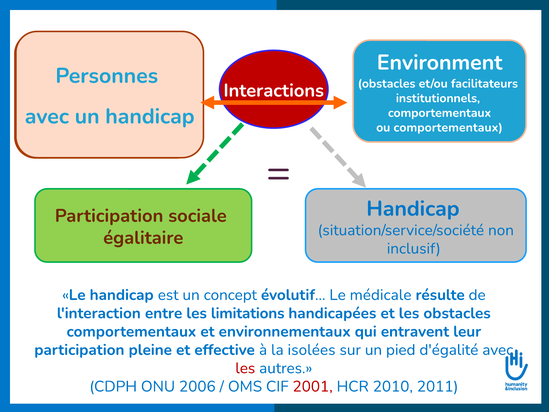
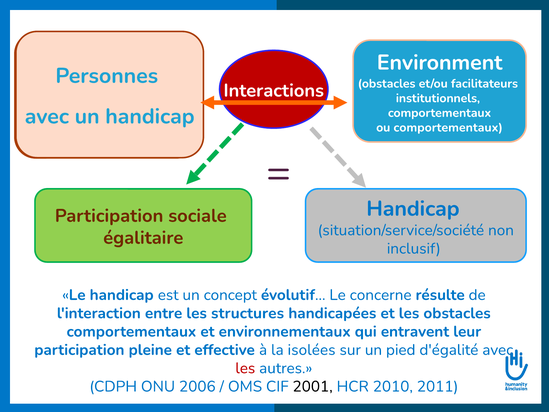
médicale: médicale -> concerne
limitations: limitations -> structures
2001 colour: red -> black
